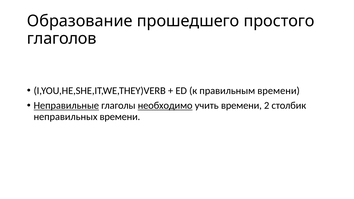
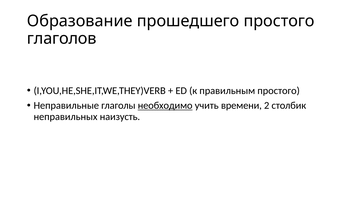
правильным времени: времени -> простого
Неправильные underline: present -> none
неправильных времени: времени -> наизусть
